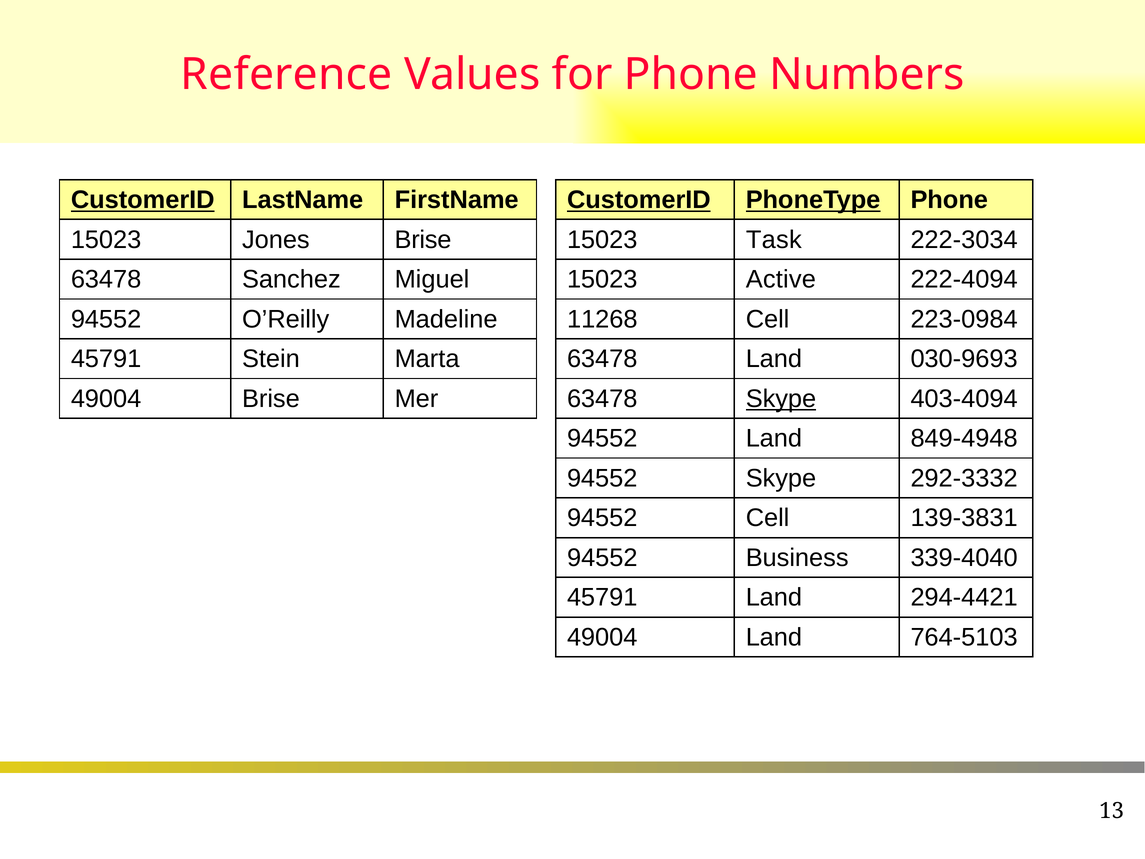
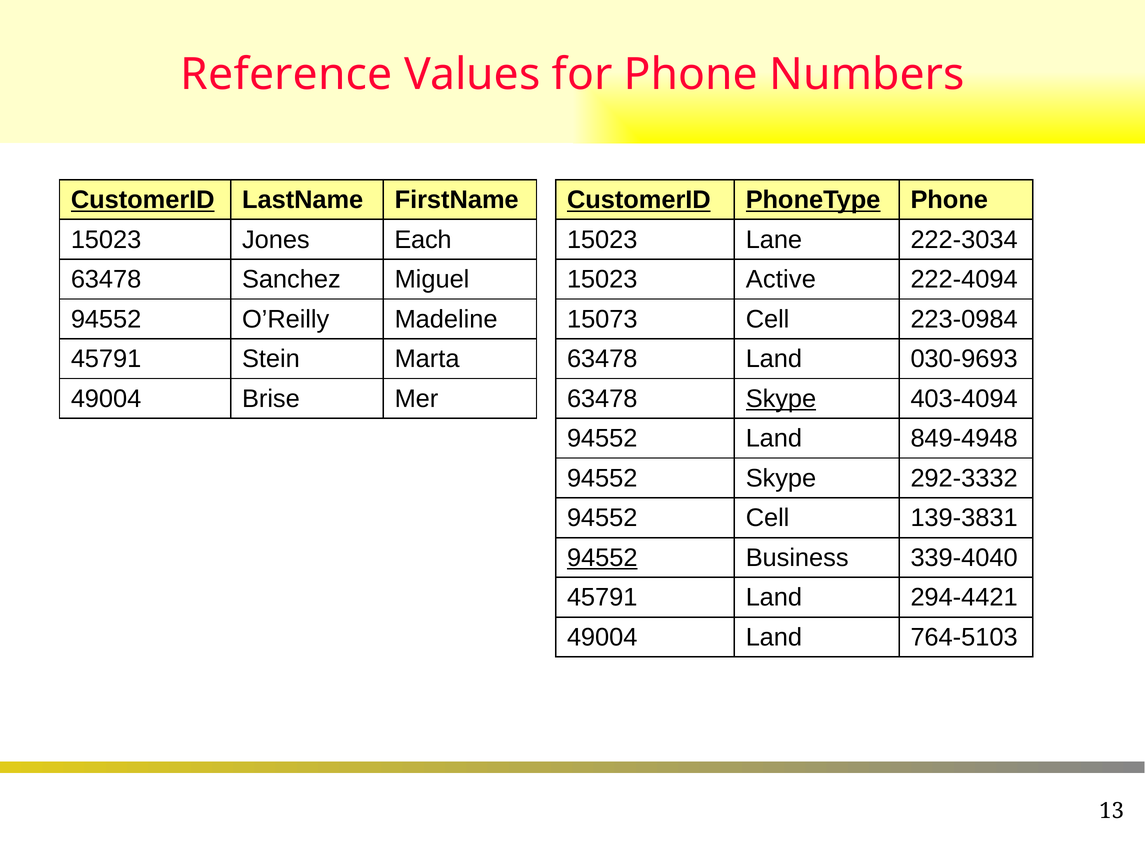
Jones Brise: Brise -> Each
Task: Task -> Lane
11268: 11268 -> 15073
94552 at (602, 558) underline: none -> present
